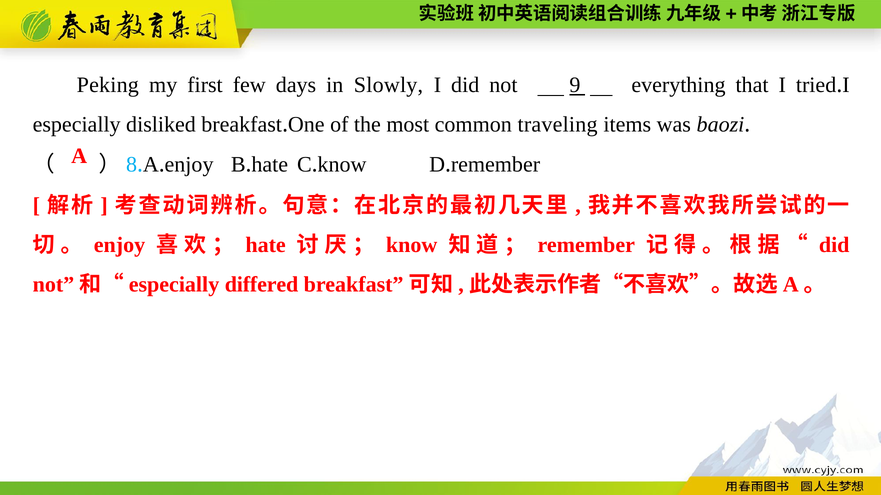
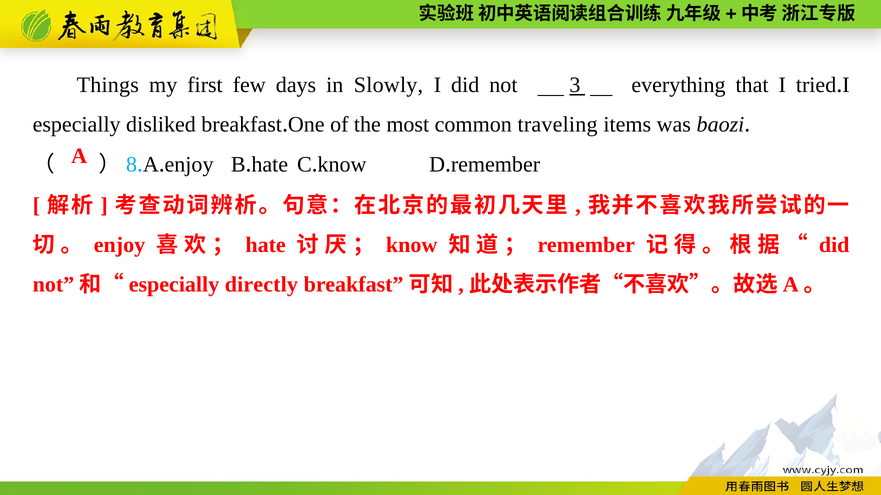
Peking: Peking -> Things
9: 9 -> 3
differed: differed -> directly
